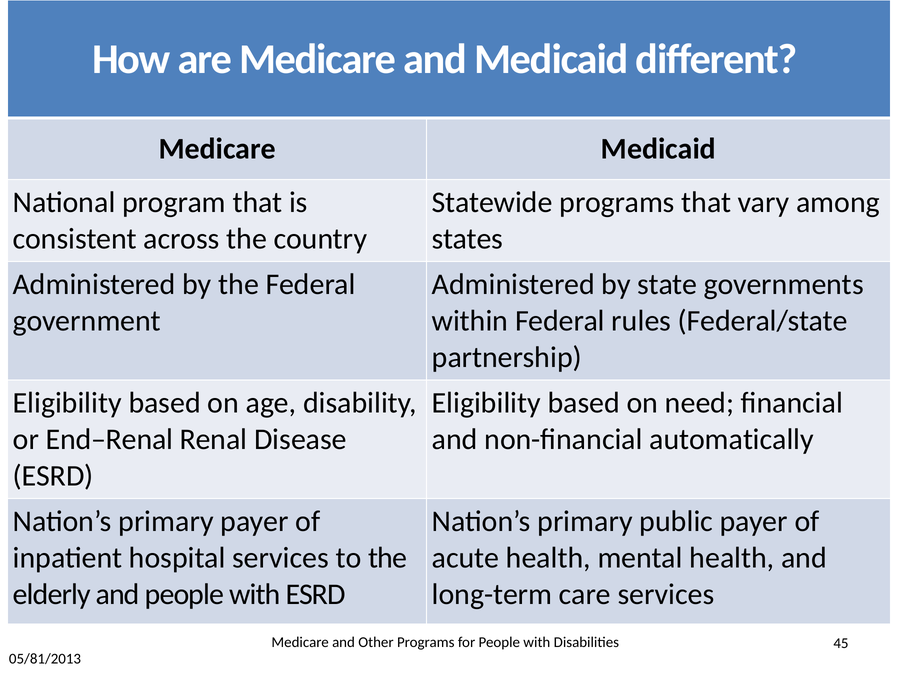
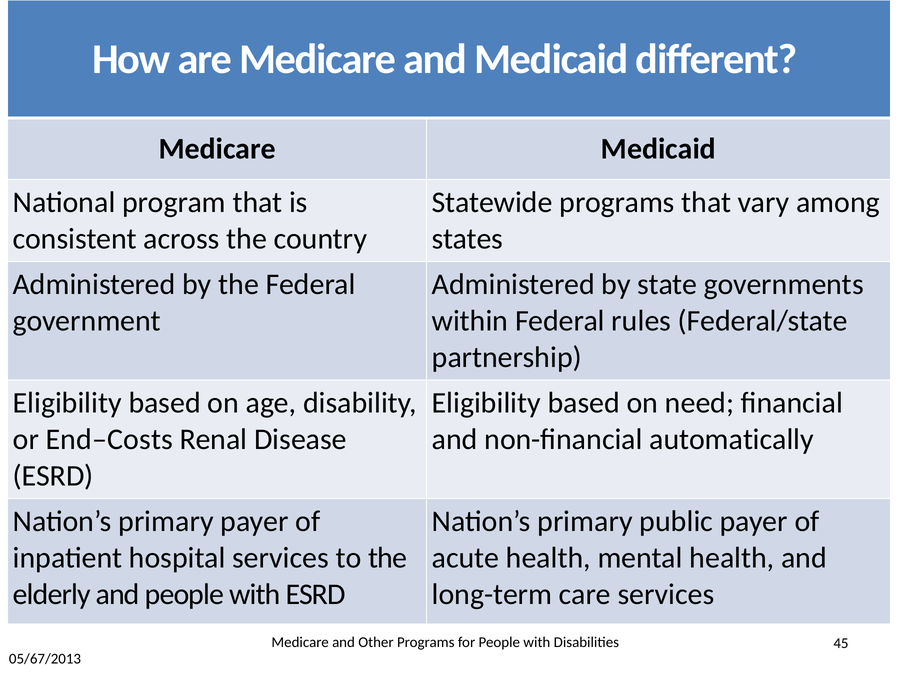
End–Renal: End–Renal -> End–Costs
05/81/2013: 05/81/2013 -> 05/67/2013
